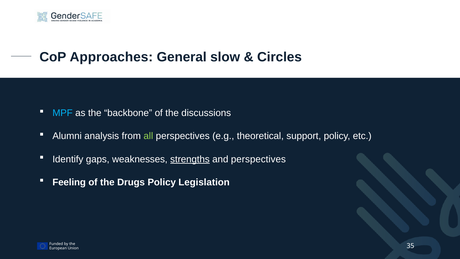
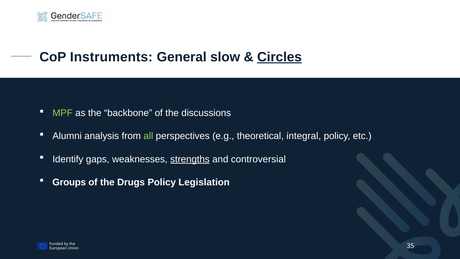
Approaches: Approaches -> Instruments
Circles underline: none -> present
MPF colour: light blue -> light green
support: support -> integral
and perspectives: perspectives -> controversial
Feeling: Feeling -> Groups
